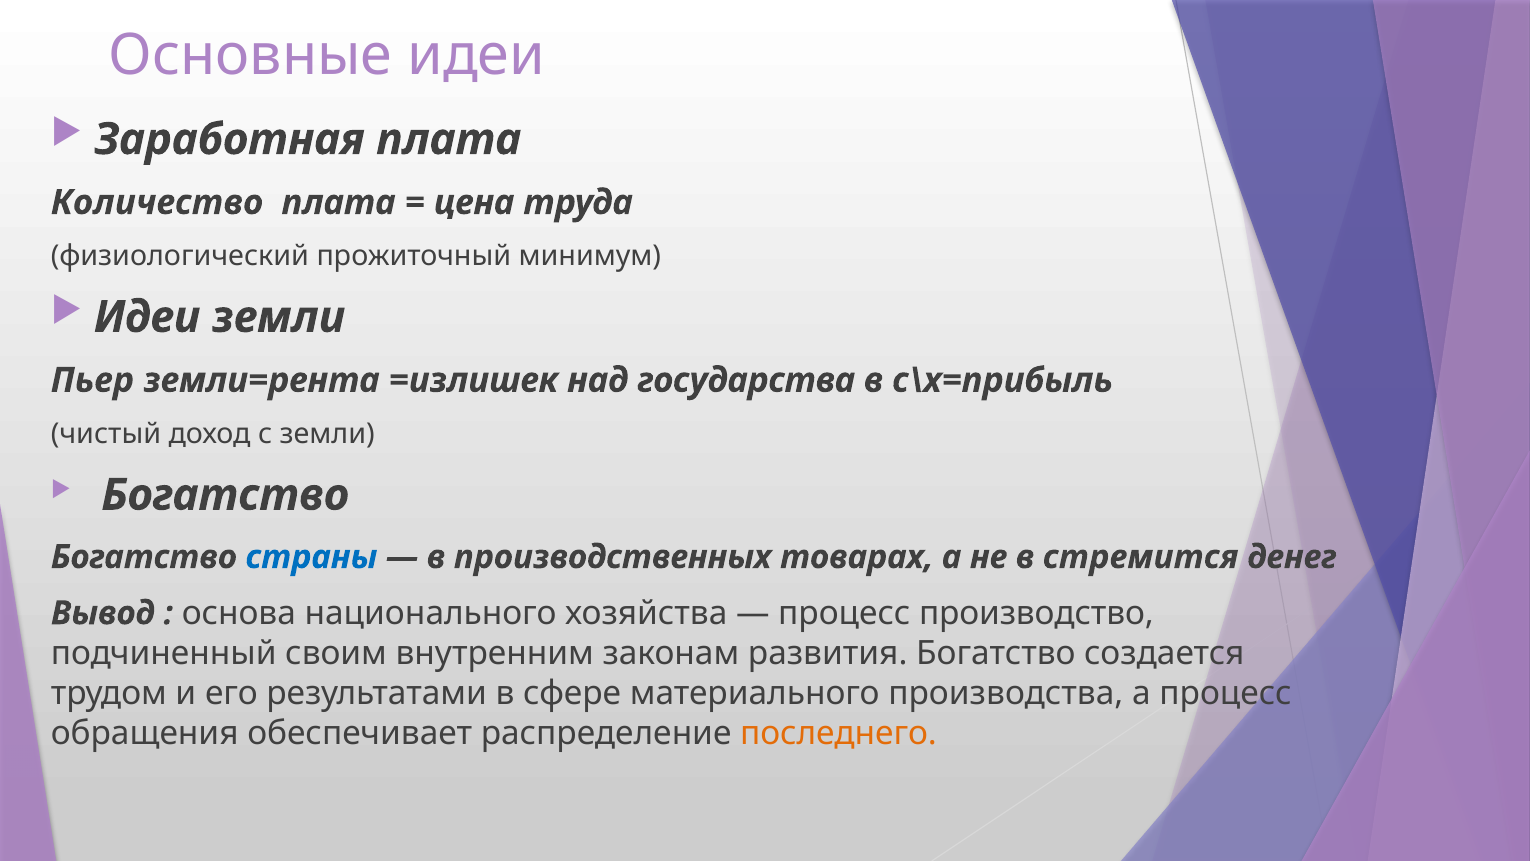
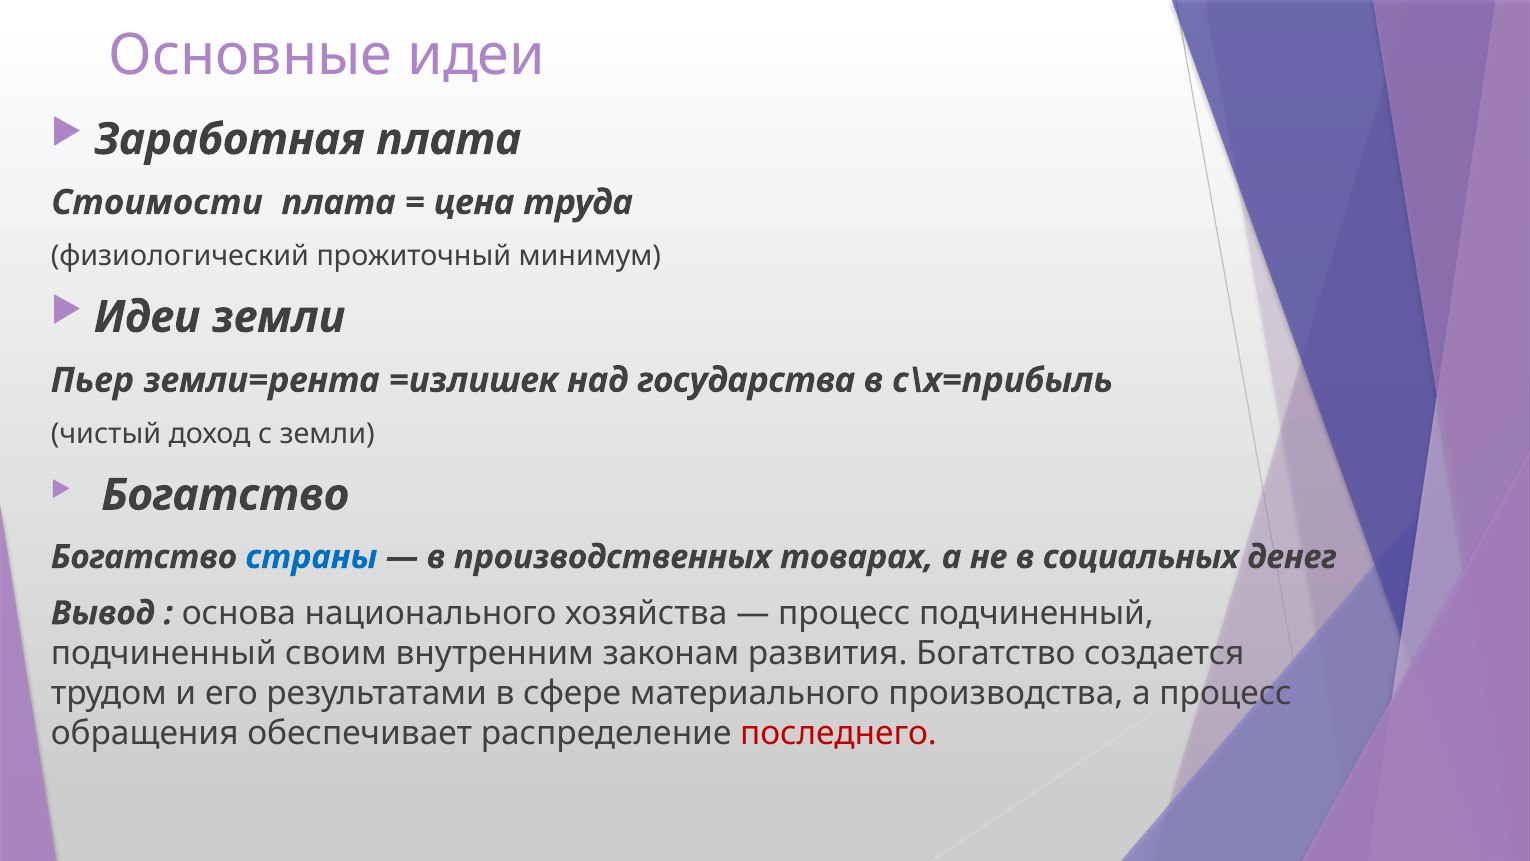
Количество: Количество -> Стоимости
стремится: стремится -> социальных
процесс производство: производство -> подчиненный
последнего colour: orange -> red
